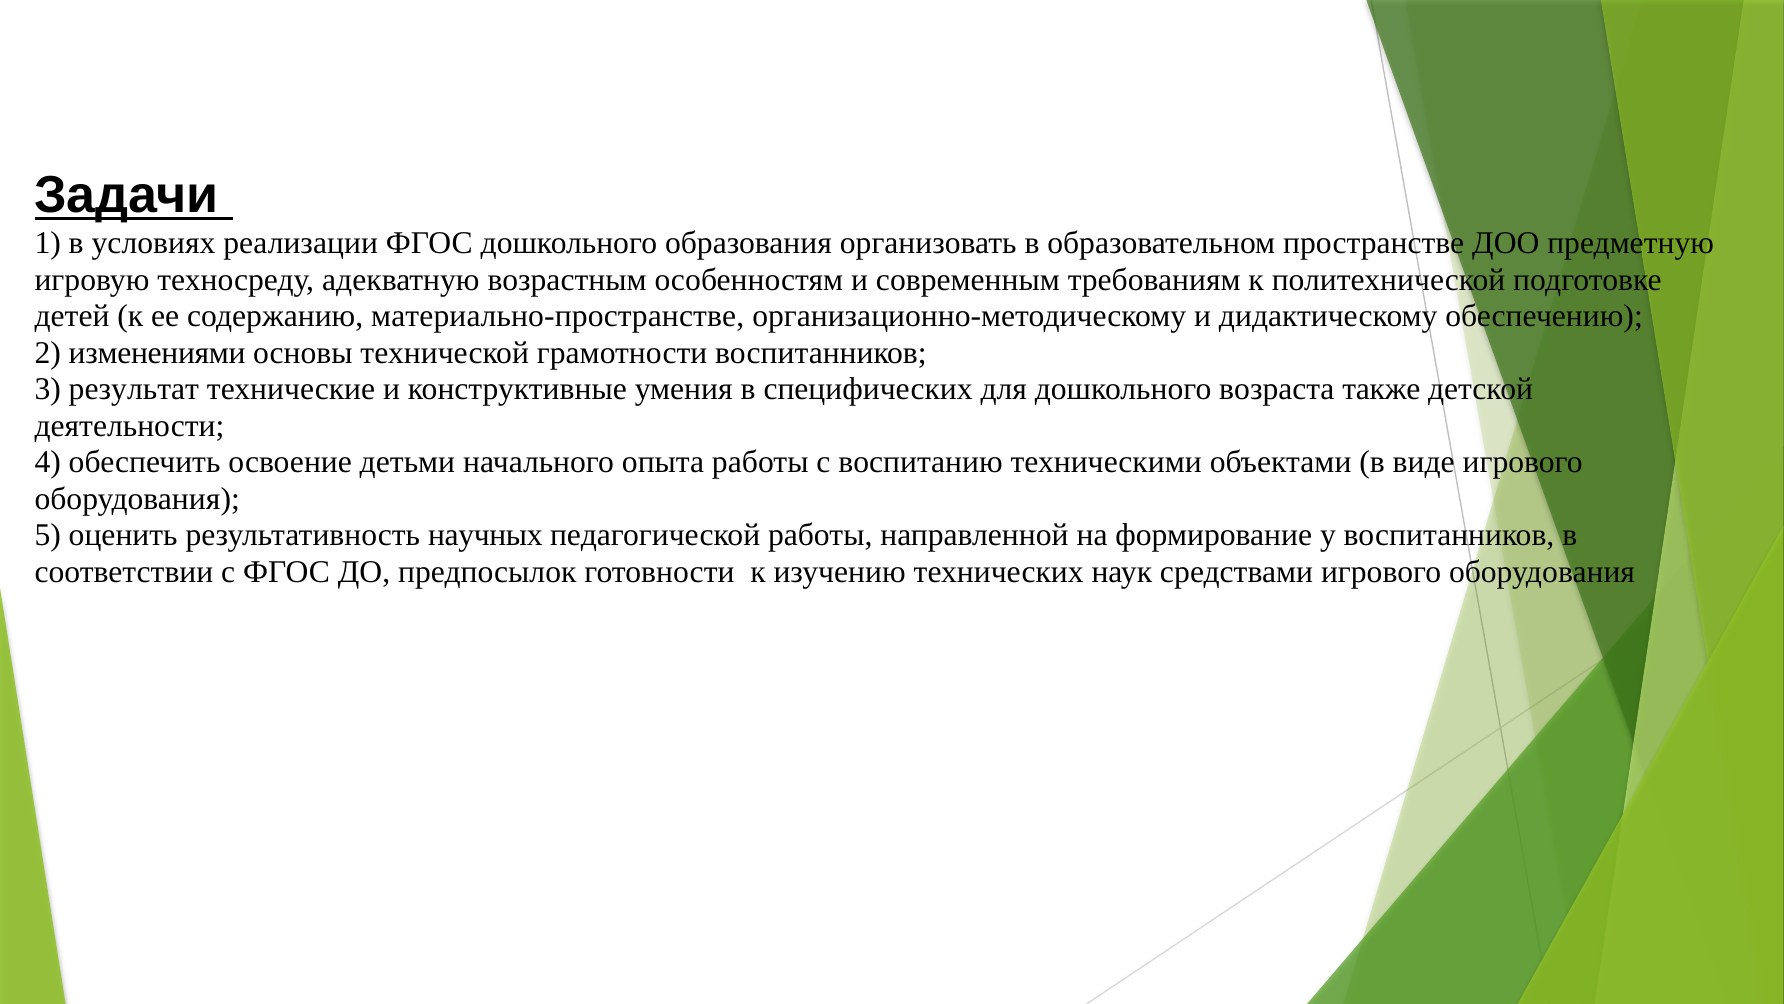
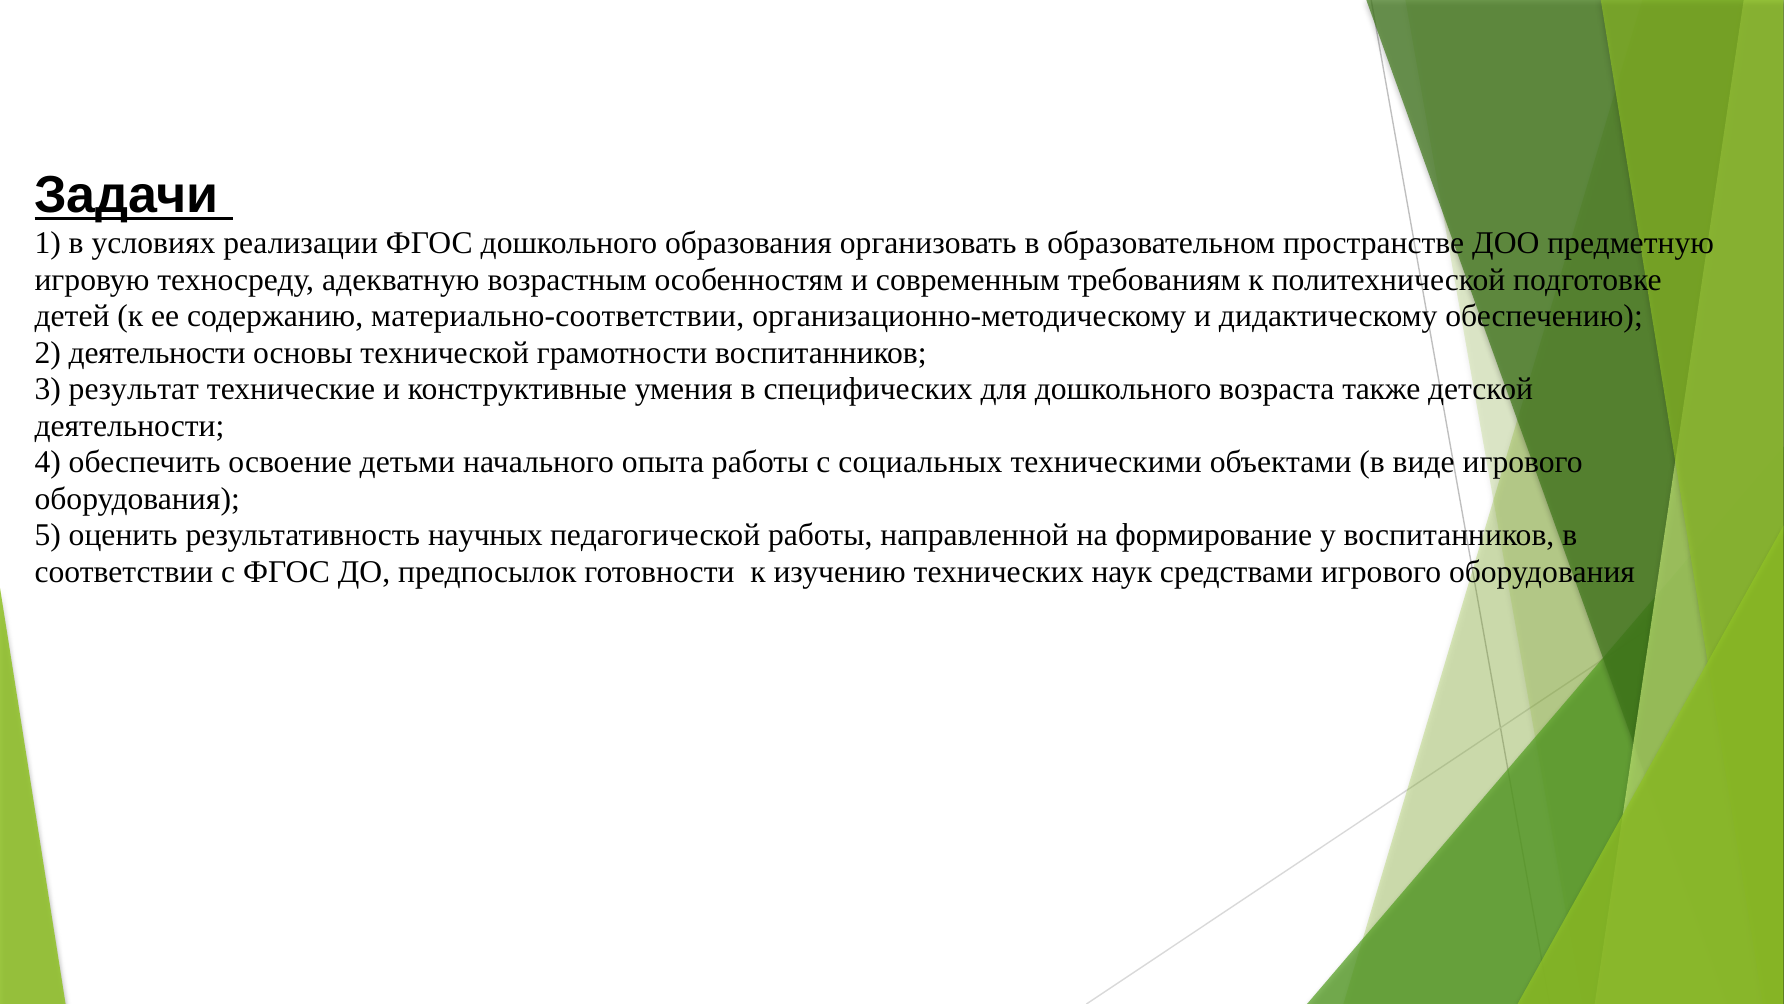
материально-пространстве: материально-пространстве -> материально-соответствии
2 изменениями: изменениями -> деятельности
воспитанию: воспитанию -> социальных
